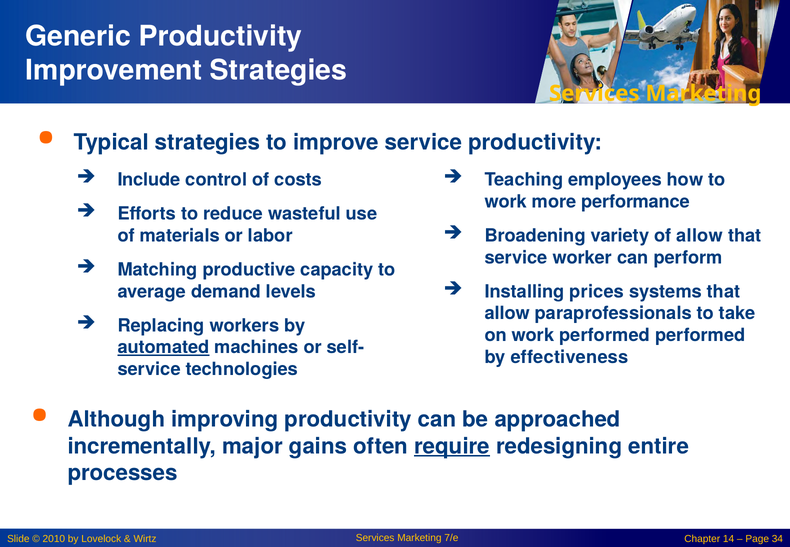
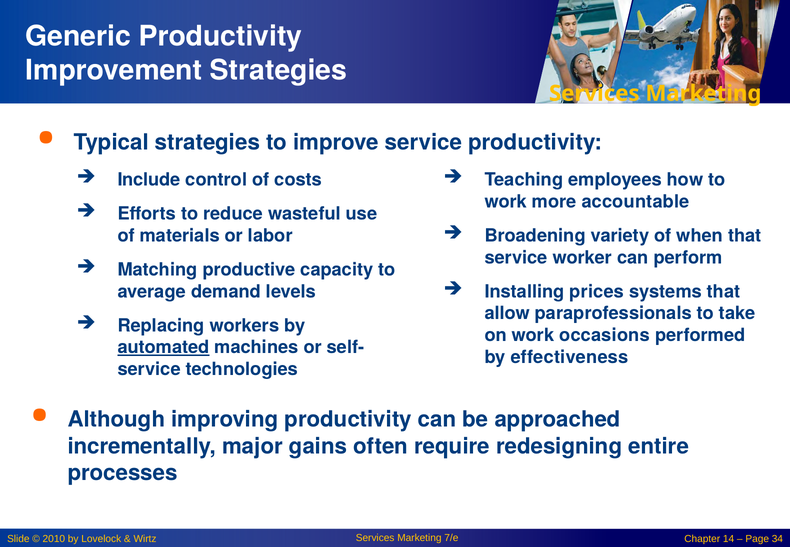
performance: performance -> accountable
of allow: allow -> when
work performed: performed -> occasions
require underline: present -> none
